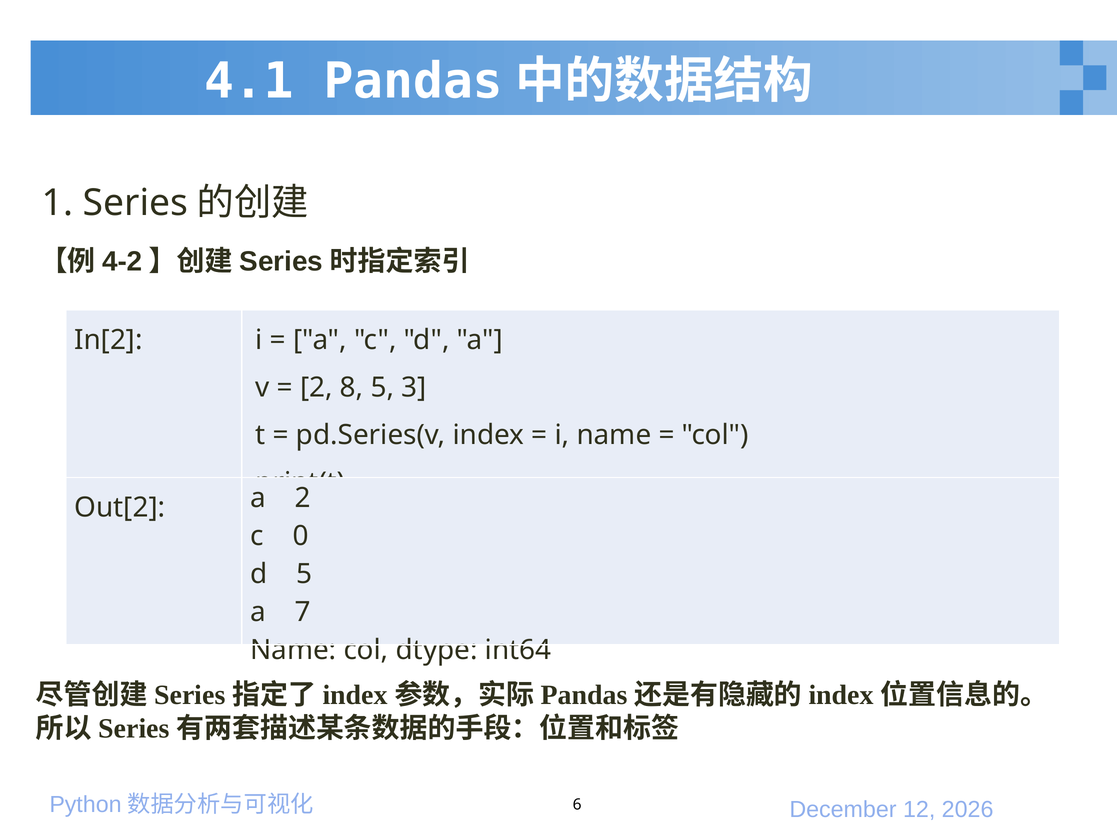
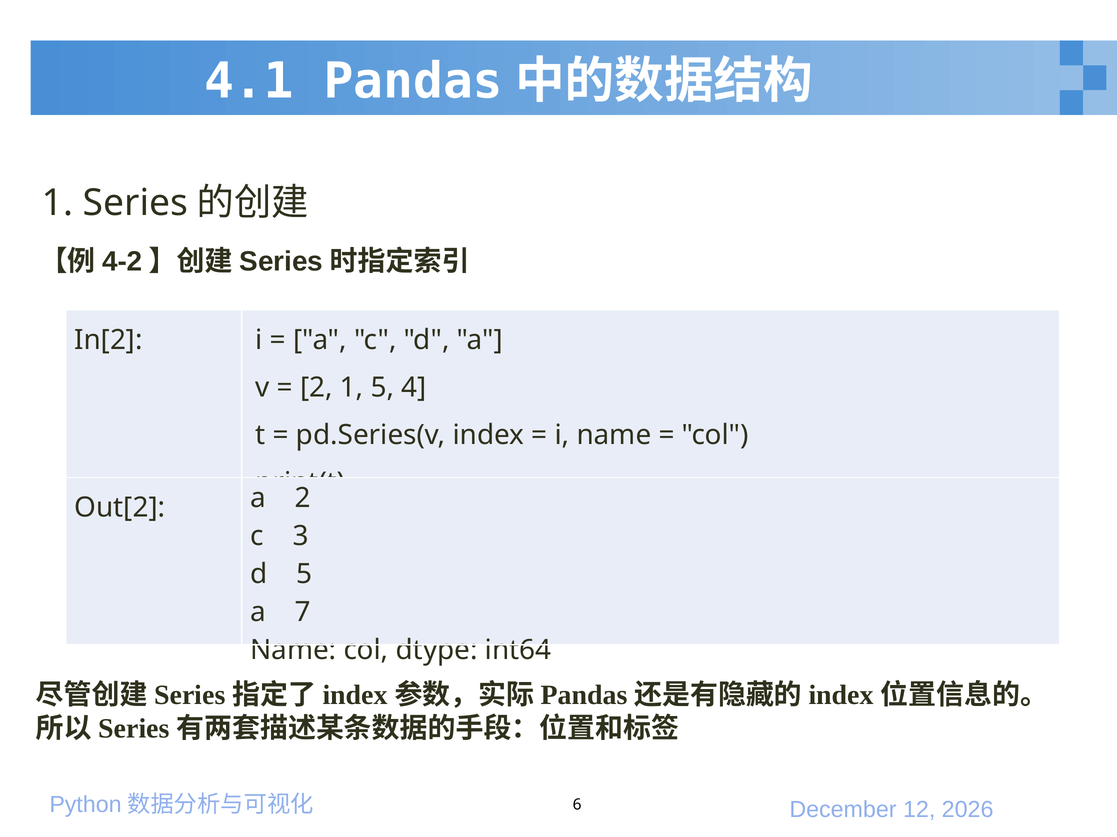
2 8: 8 -> 1
3: 3 -> 4
0: 0 -> 3
